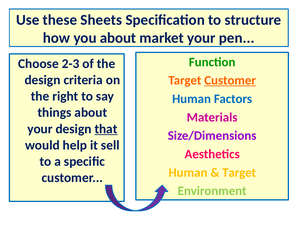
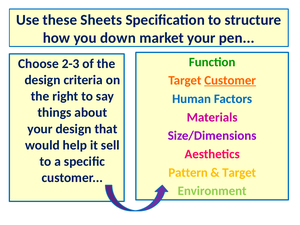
you about: about -> down
that underline: present -> none
Human at (188, 173): Human -> Pattern
